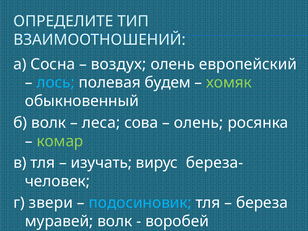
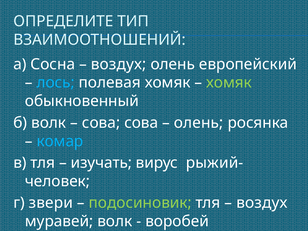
полевая будем: будем -> хомяк
леса at (101, 123): леса -> сова
комар colour: light green -> light blue
береза-: береза- -> рыжий-
подосиновик colour: light blue -> light green
береза at (262, 203): береза -> воздух
